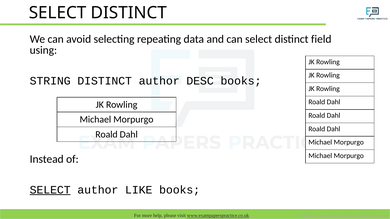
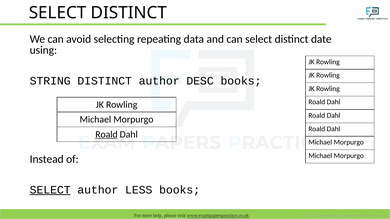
field: field -> date
Roald at (106, 135) underline: none -> present
LIKE: LIKE -> LESS
